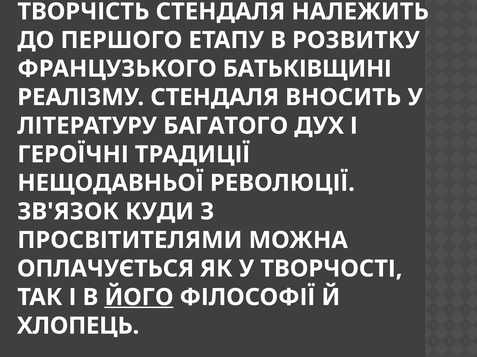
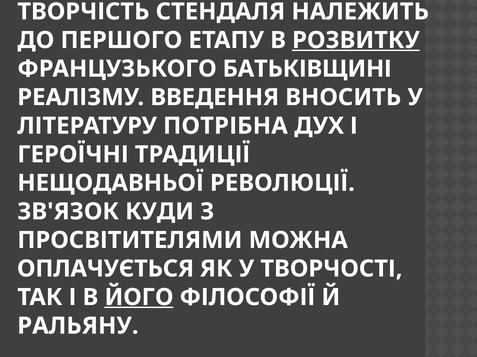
РОЗВИТКУ underline: none -> present
РЕАЛІЗМУ СТЕНДАЛЯ: СТЕНДАЛЯ -> ВВЕДЕННЯ
БАГАТОГО: БАГАТОГО -> ПОТРІБНА
ХЛОПЕЦЬ: ХЛОПЕЦЬ -> РАЛЬЯНУ
